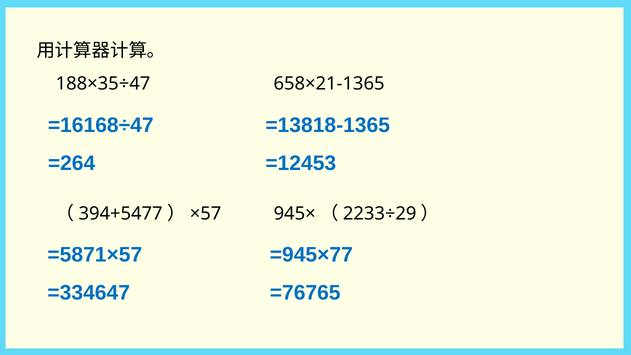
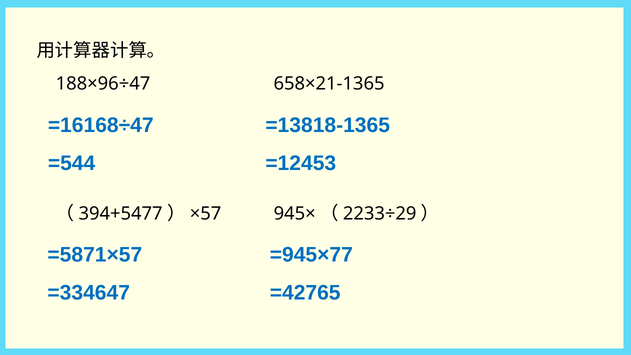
188×35÷47: 188×35÷47 -> 188×96÷47
=264: =264 -> =544
=76765: =76765 -> =42765
